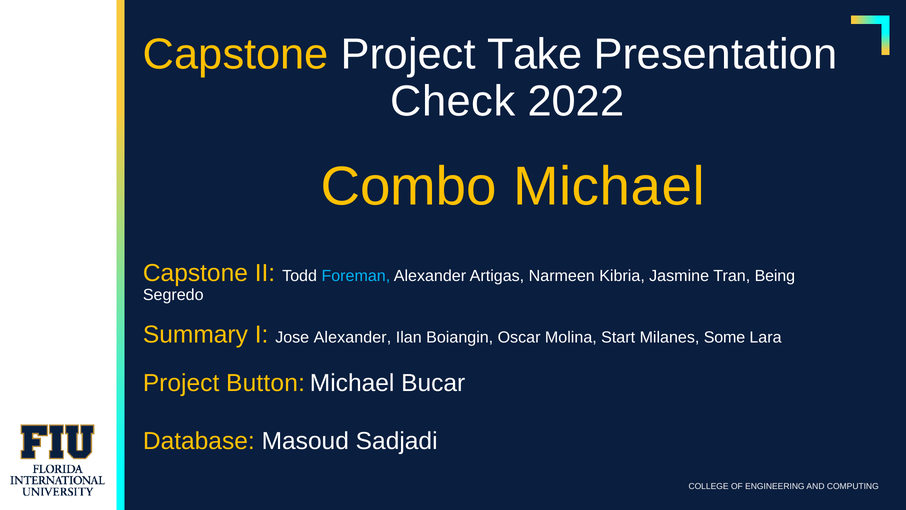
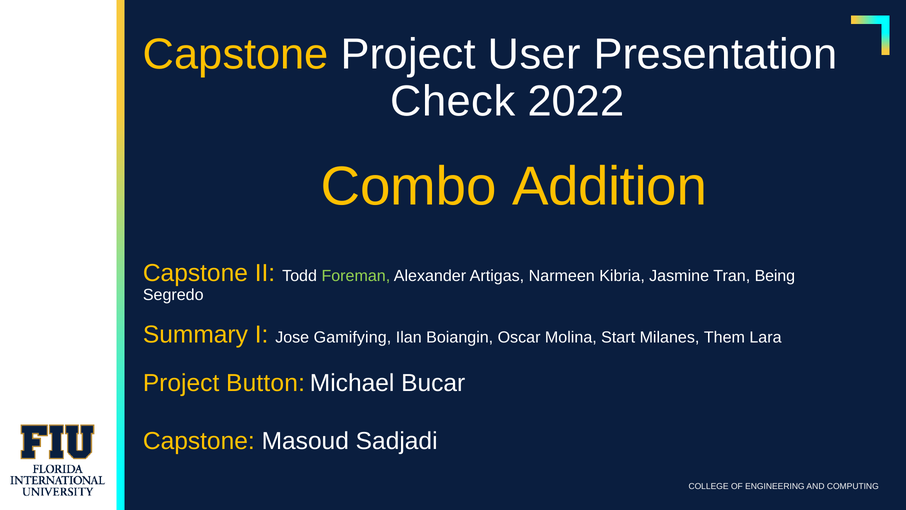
Take: Take -> User
Combo Michael: Michael -> Addition
Foreman colour: light blue -> light green
Jose Alexander: Alexander -> Gamifying
Some: Some -> Them
Database at (199, 441): Database -> Capstone
